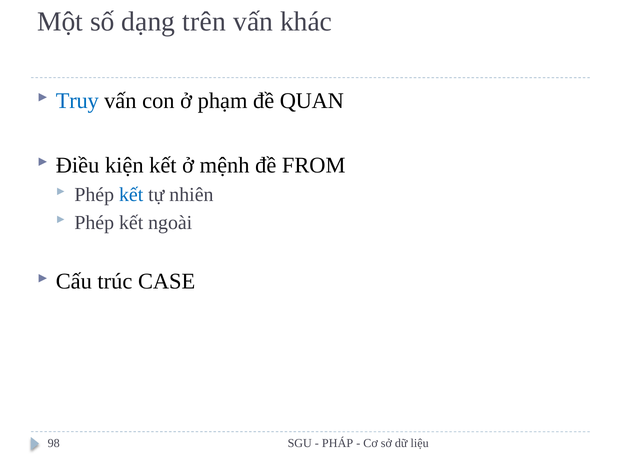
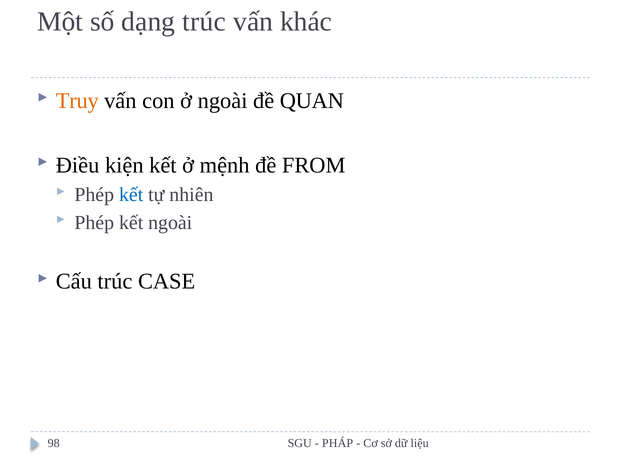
dạng trên: trên -> trúc
Truy colour: blue -> orange
ở phạm: phạm -> ngoài
